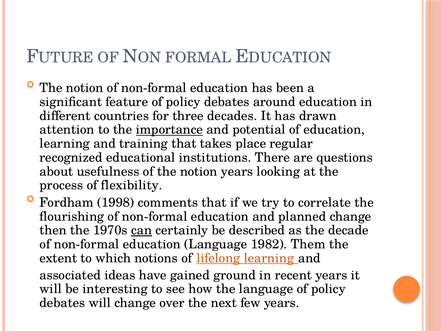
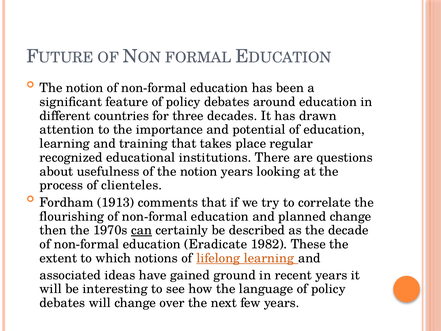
importance underline: present -> none
flexibility: flexibility -> clienteles
1998: 1998 -> 1913
education Language: Language -> Eradicate
Them: Them -> These
